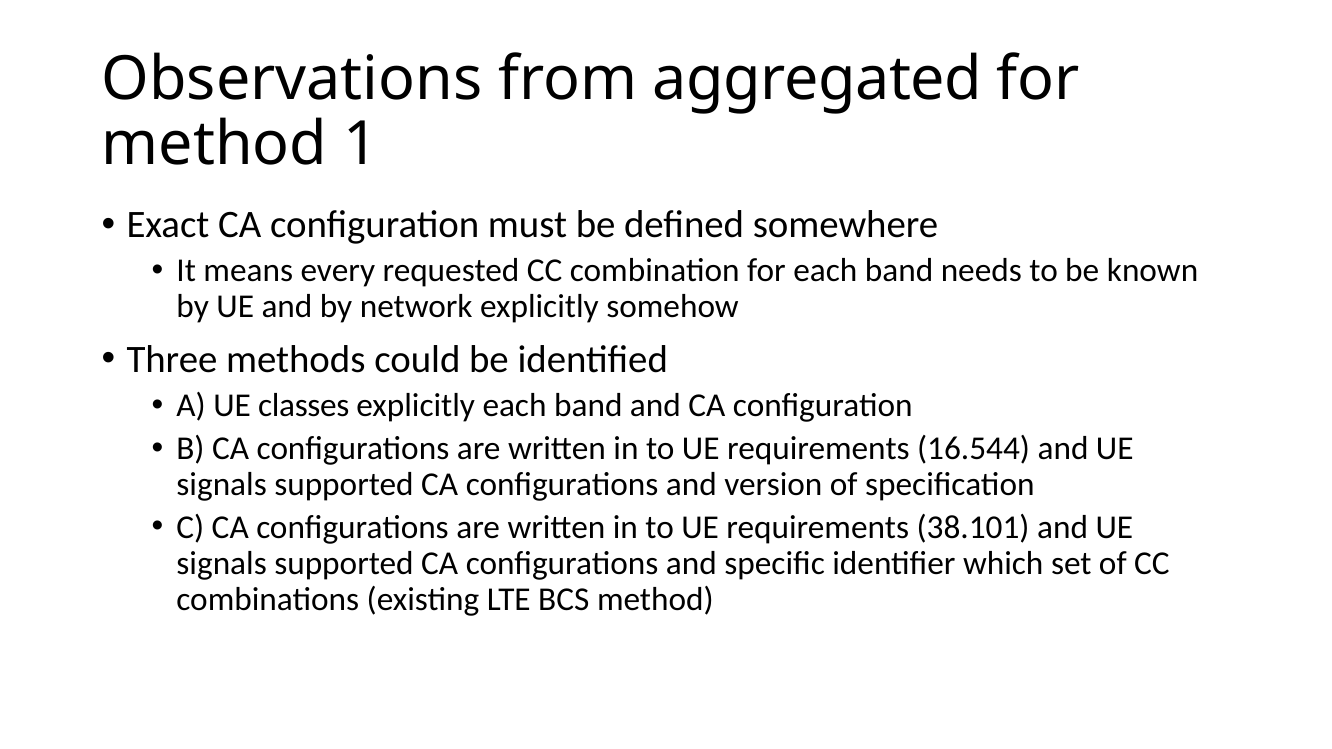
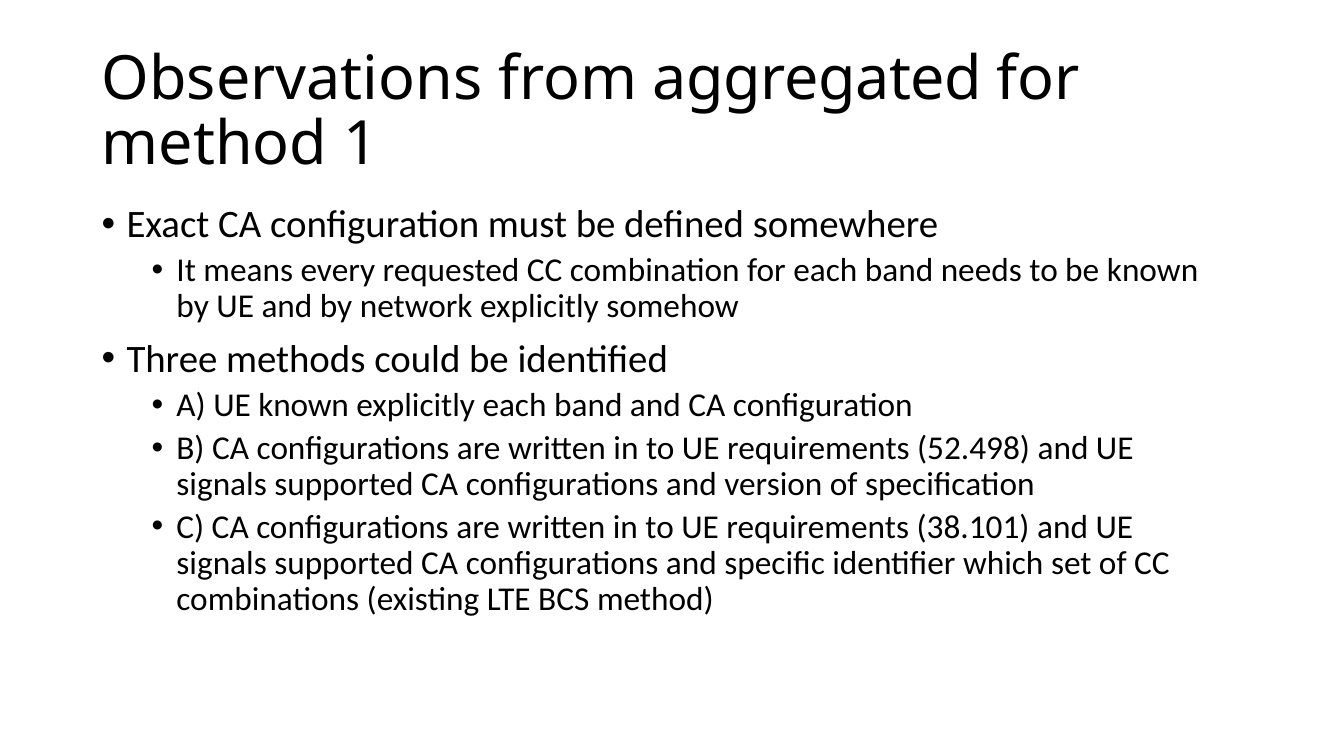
UE classes: classes -> known
16.544: 16.544 -> 52.498
